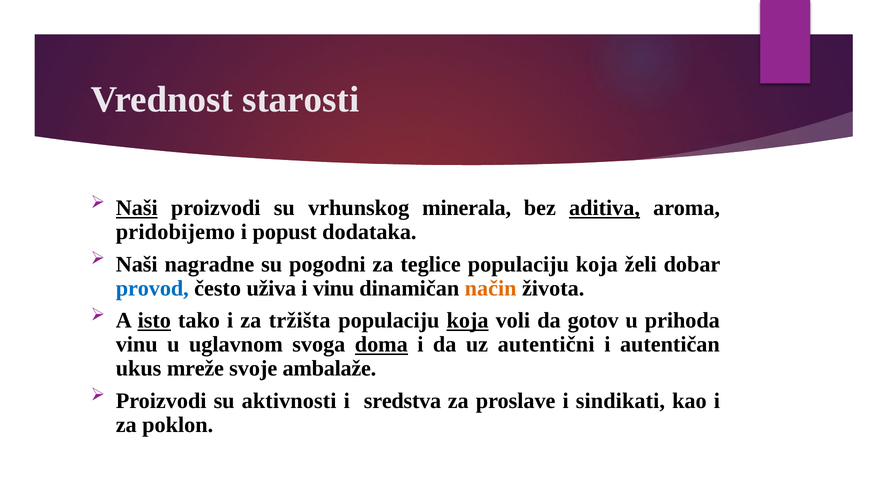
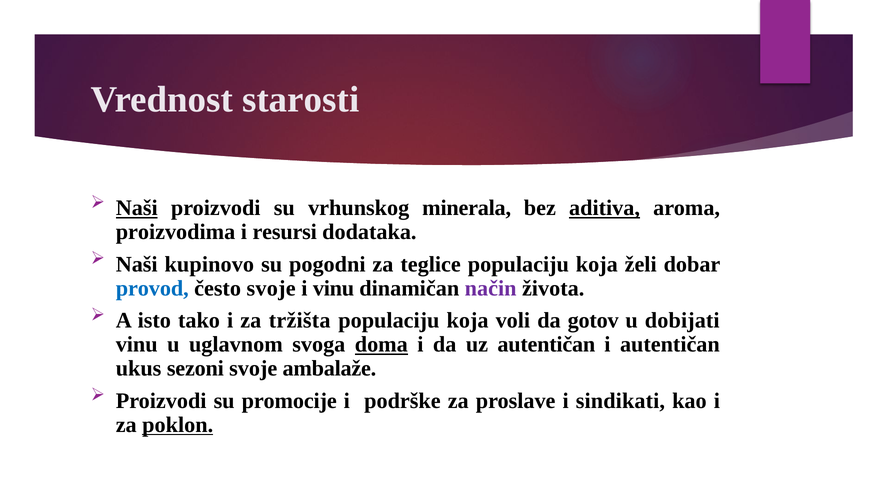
pridobijemo: pridobijemo -> proizvodima
popust: popust -> resursi
nagradne: nagradne -> kupinovo
često uživa: uživa -> svoje
način colour: orange -> purple
isto underline: present -> none
koja at (468, 320) underline: present -> none
prihoda: prihoda -> dobijati
uz autentični: autentični -> autentičan
mreže: mreže -> sezoni
aktivnosti: aktivnosti -> promocije
sredstva: sredstva -> podrške
poklon underline: none -> present
